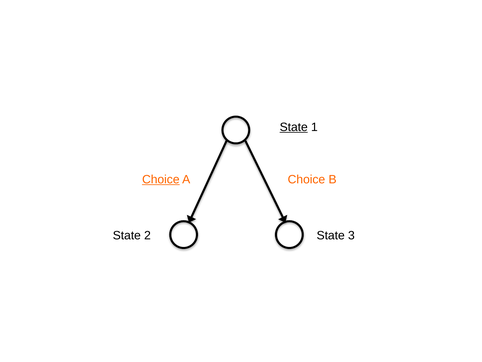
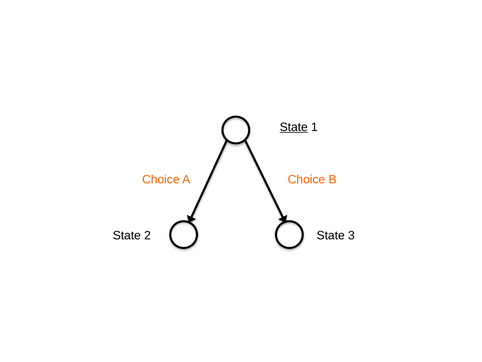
Choice at (161, 179) underline: present -> none
